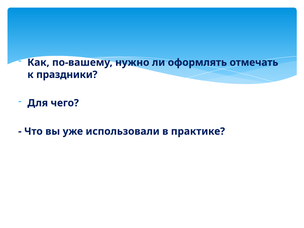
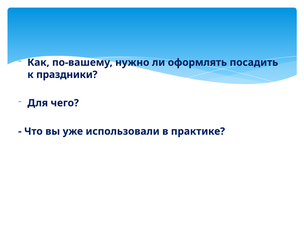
отмечать: отмечать -> посадить
